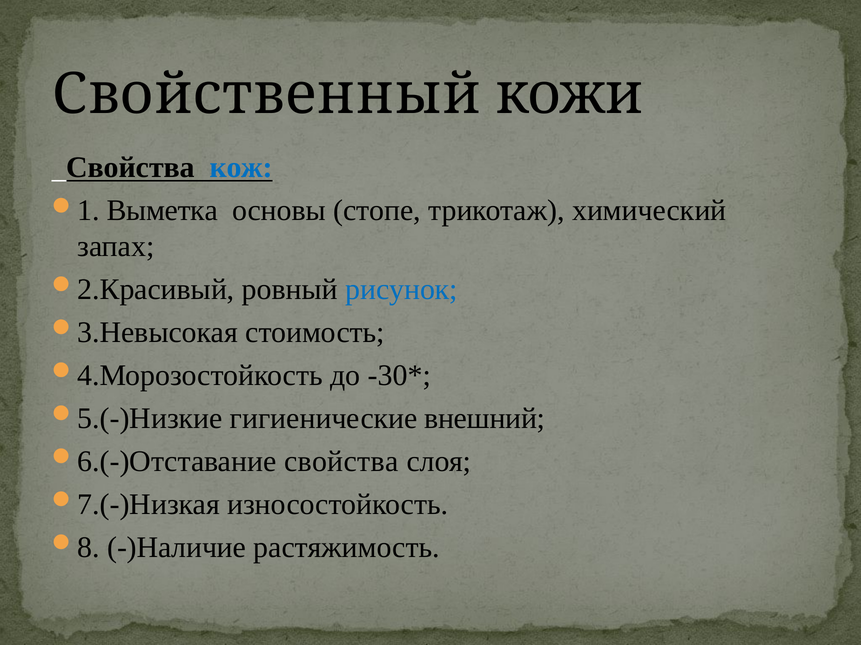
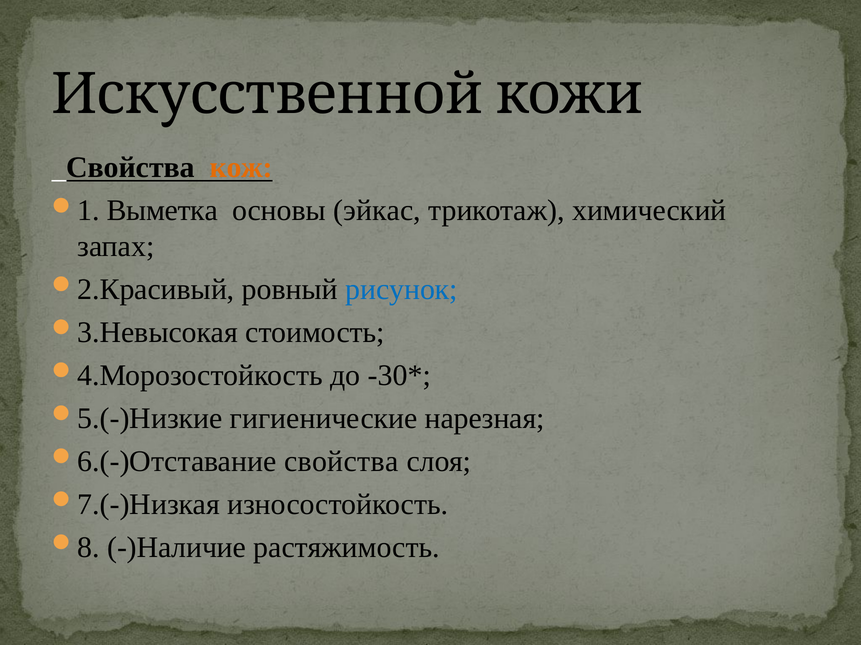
Свойственный: Свойственный -> Искусственной
кож colour: blue -> orange
стопе: стопе -> эйкас
внешний: внешний -> нарезная
